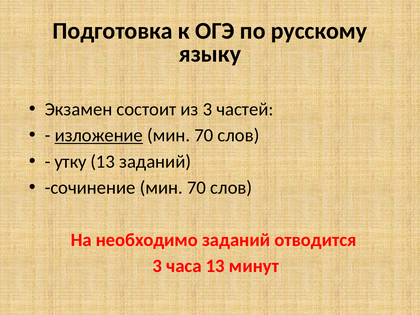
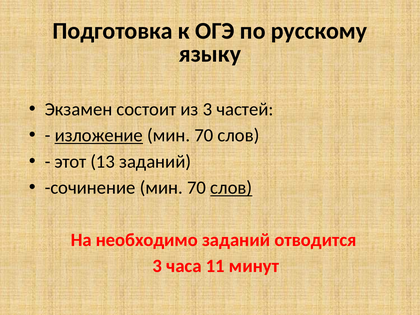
утку: утку -> этот
слов at (231, 188) underline: none -> present
часа 13: 13 -> 11
